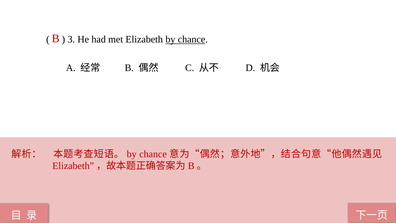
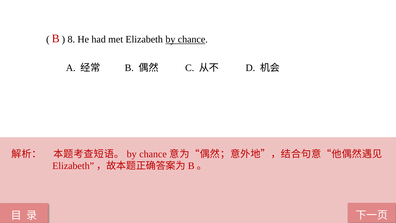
3: 3 -> 8
